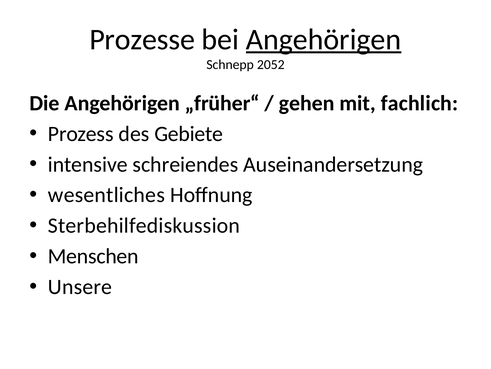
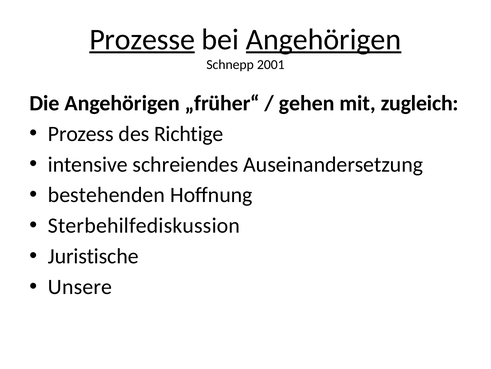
Prozesse underline: none -> present
2052: 2052 -> 2001
fachlich: fachlich -> zugleich
Gebiete: Gebiete -> Richtige
wesentliches: wesentliches -> bestehenden
Menschen: Menschen -> Juristische
